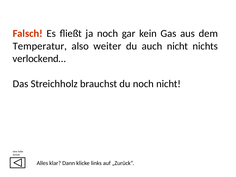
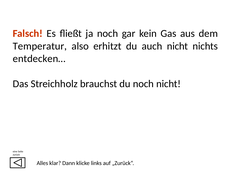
weiter: weiter -> erhitzt
verlockend…: verlockend… -> entdecken…
